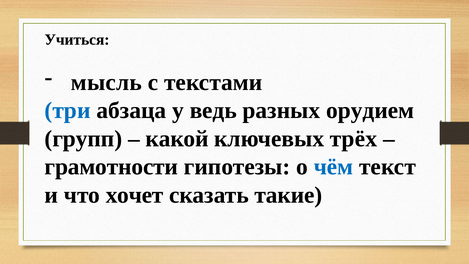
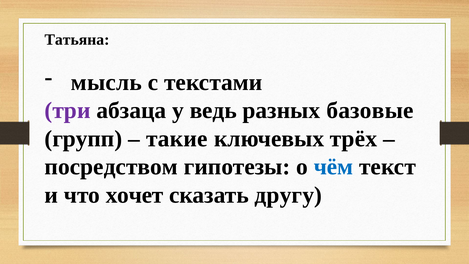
Учиться: Учиться -> Татьяна
три colour: blue -> purple
орудием: орудием -> базовые
какой: какой -> такие
грамотности: грамотности -> посредством
такие: такие -> другу
